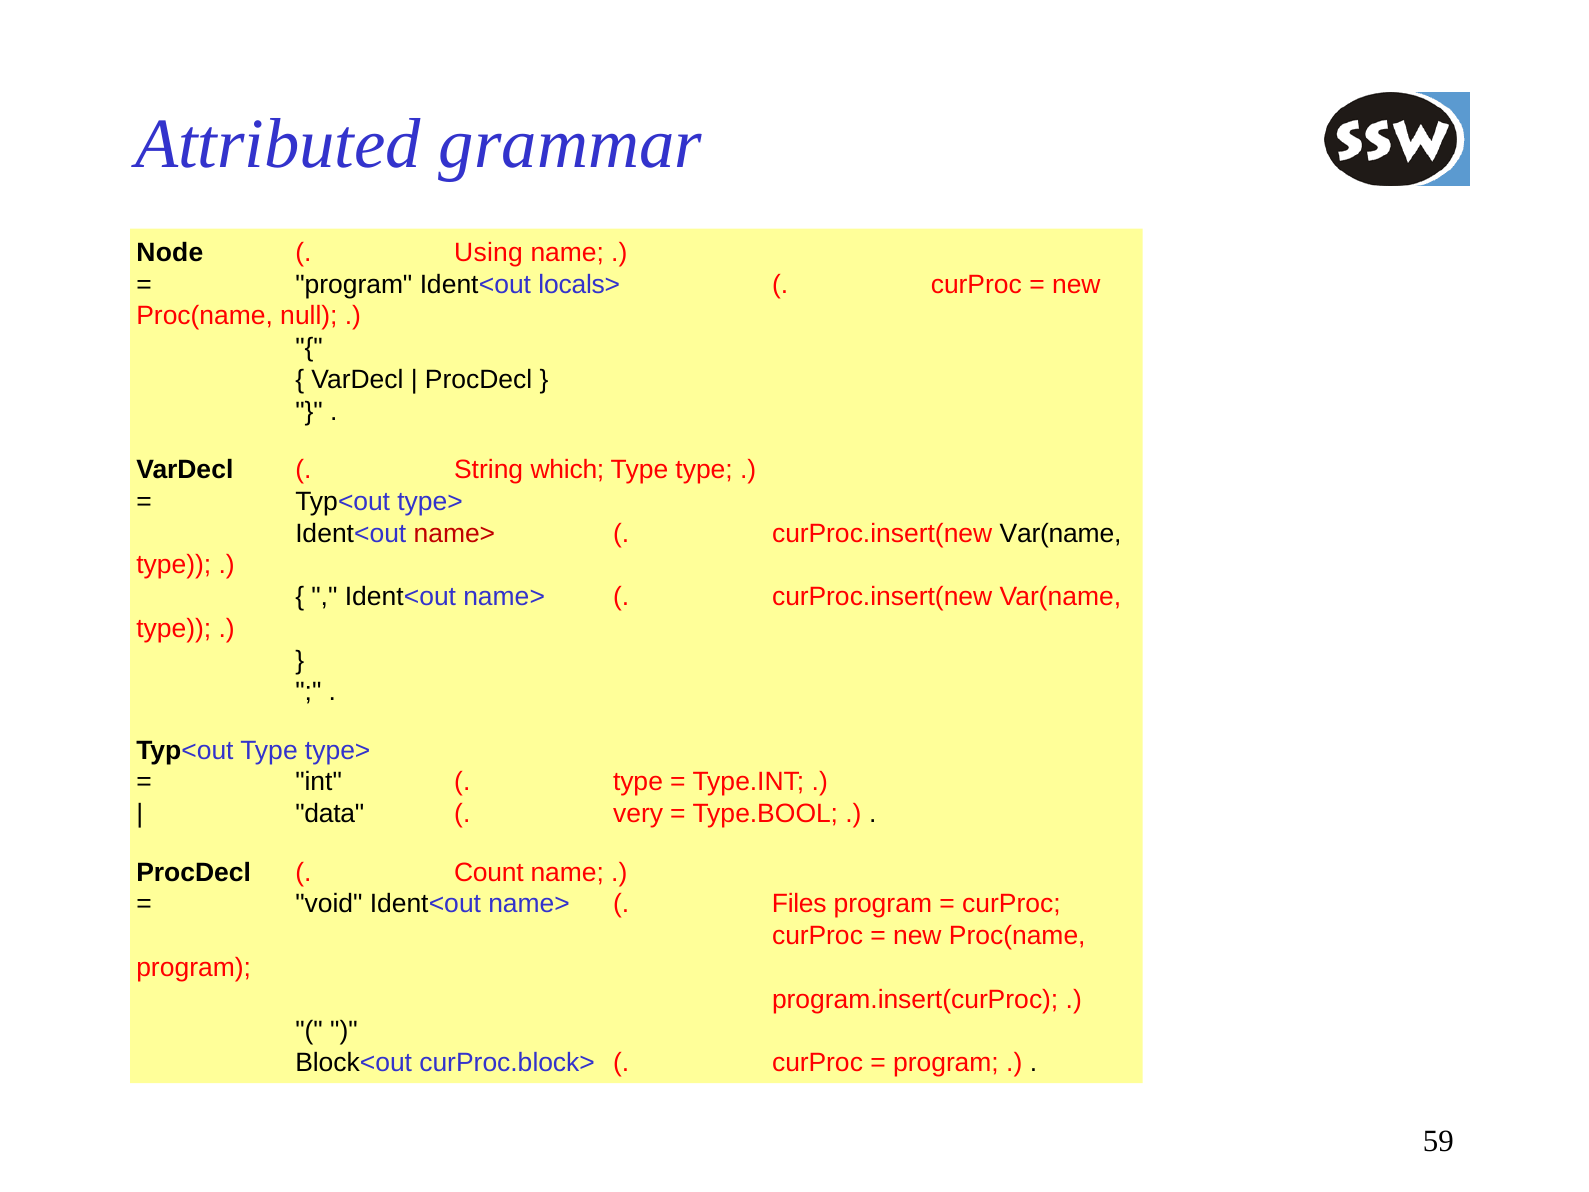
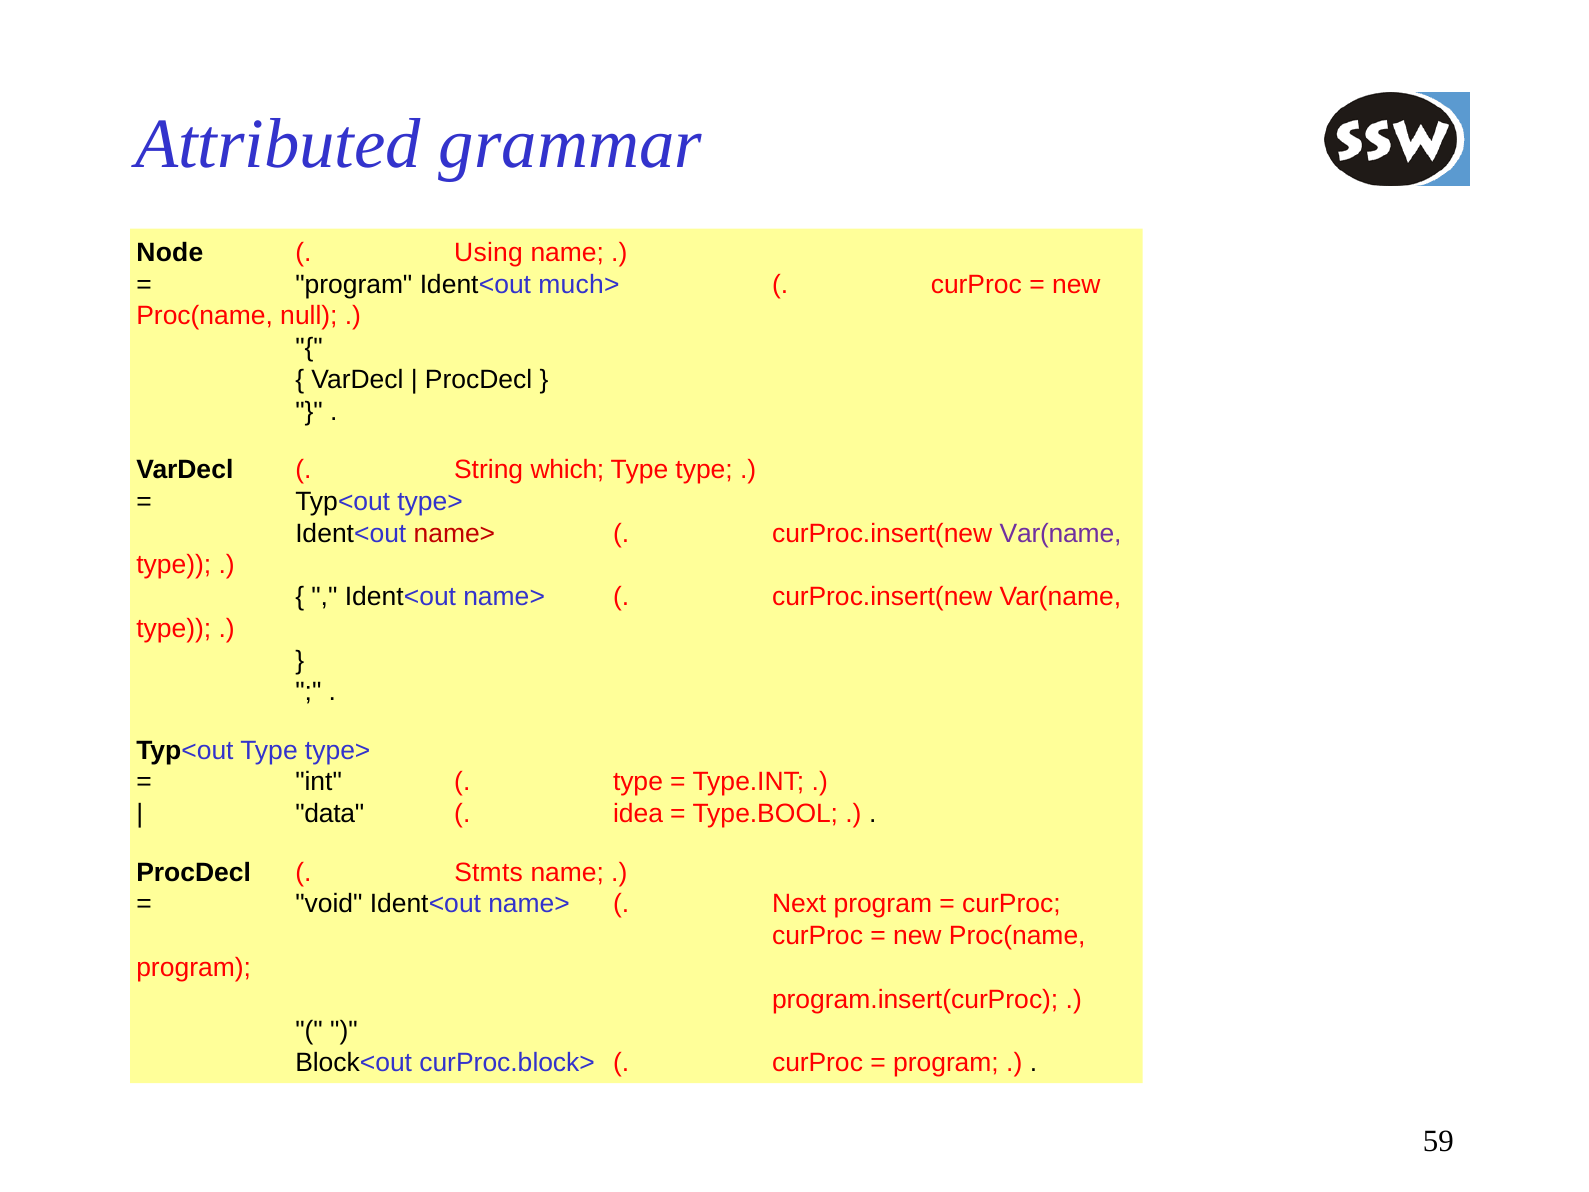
locals>: locals> -> much>
Var(name at (1061, 533) colour: black -> purple
very: very -> idea
Count: Count -> Stmts
Files: Files -> Next
